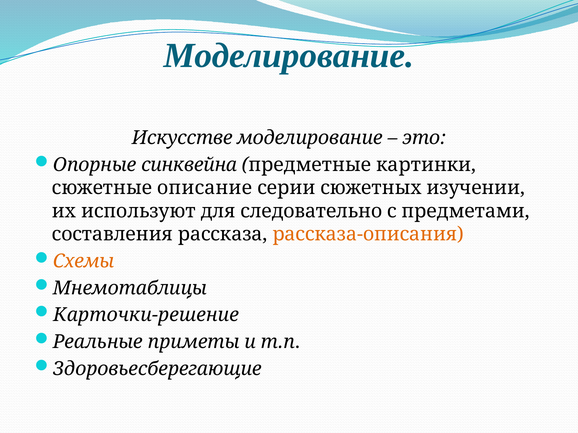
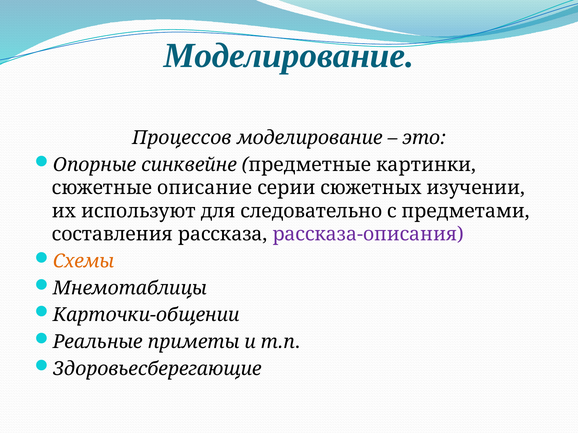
Искусстве: Искусстве -> Процессов
синквейна: синквейна -> синквейне
рассказа-описания colour: orange -> purple
Карточки-решение: Карточки-решение -> Карточки-общении
